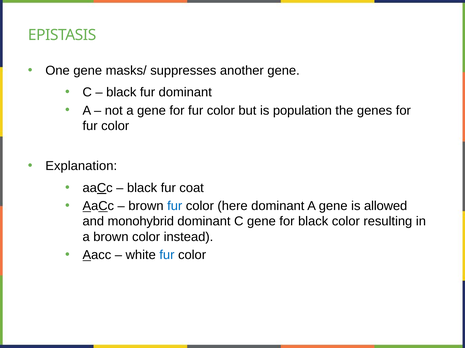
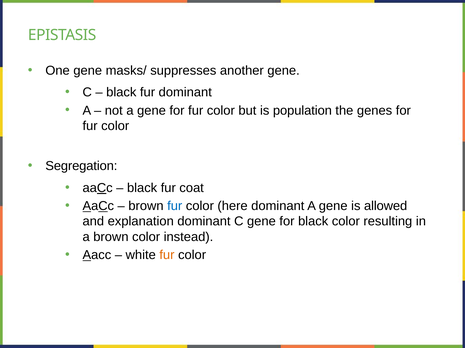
Explanation: Explanation -> Segregation
monohybrid: monohybrid -> explanation
fur at (167, 255) colour: blue -> orange
